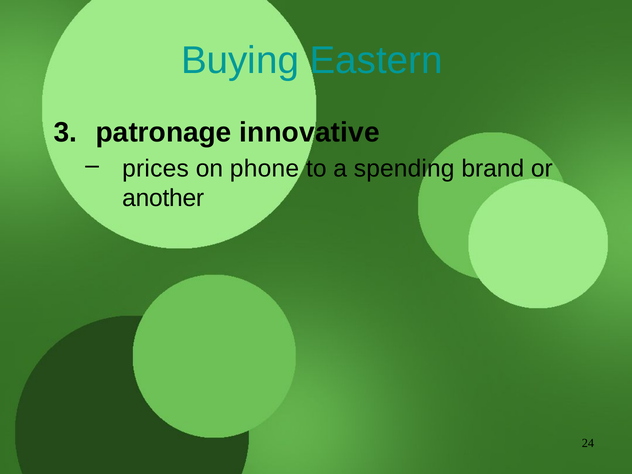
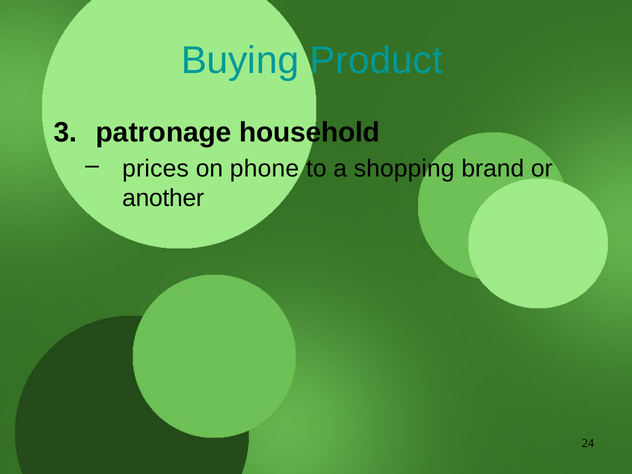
Eastern: Eastern -> Product
innovative: innovative -> household
spending: spending -> shopping
